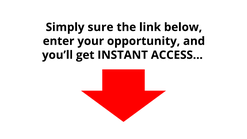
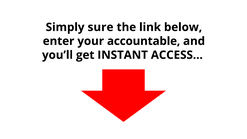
opportunity: opportunity -> accountable
